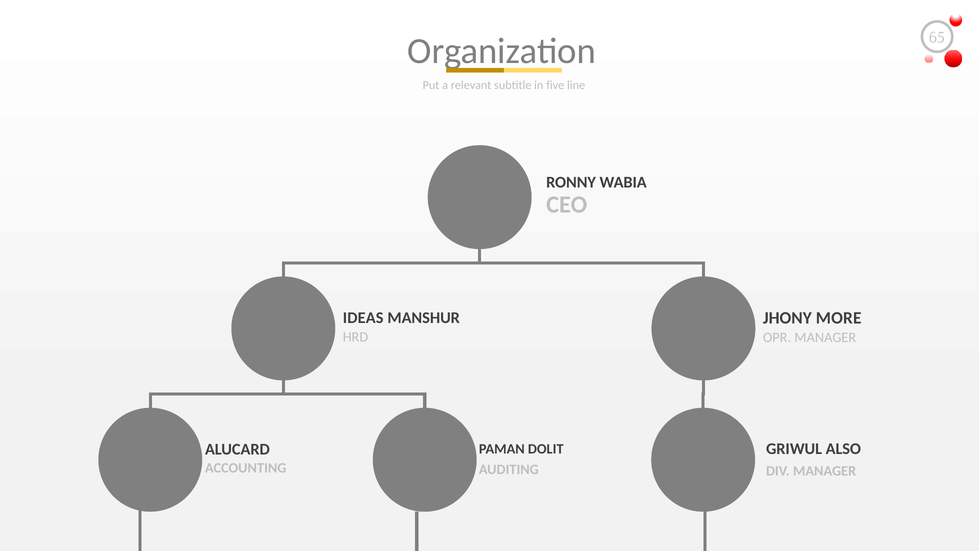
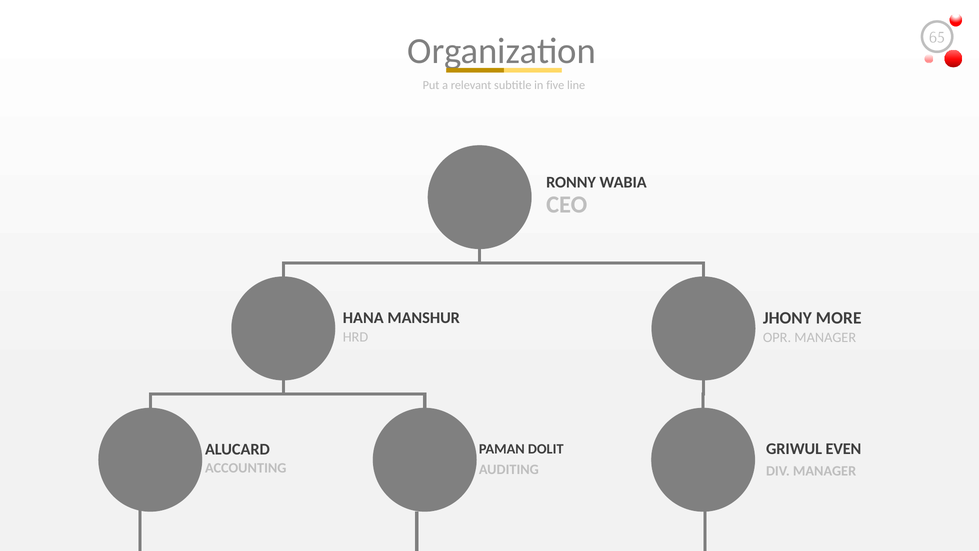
IDEAS: IDEAS -> HANA
ALSO: ALSO -> EVEN
